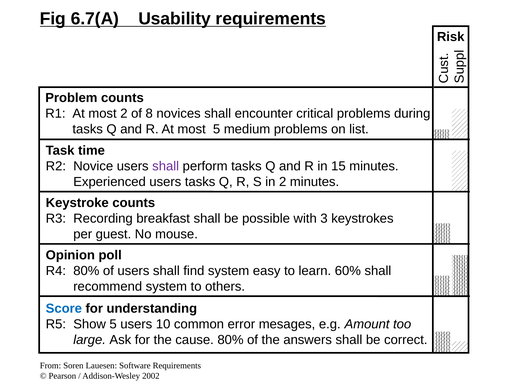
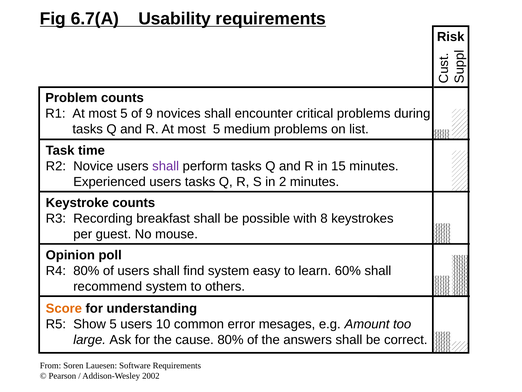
R1 At most 2: 2 -> 5
8: 8 -> 9
3: 3 -> 8
Score colour: blue -> orange
